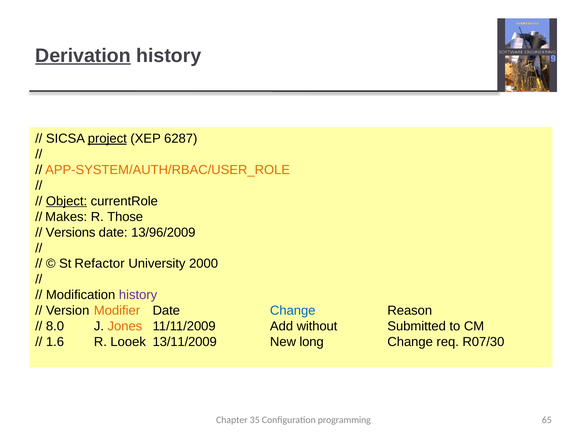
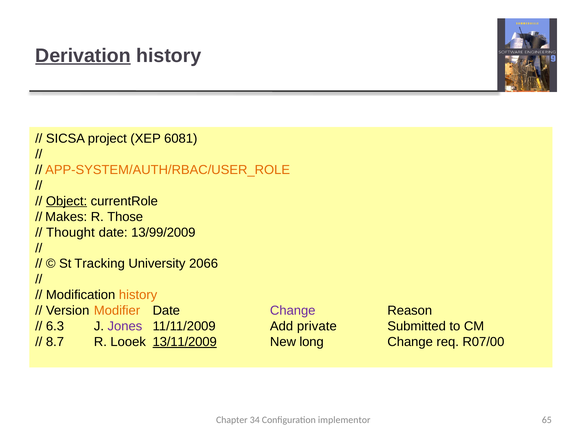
project underline: present -> none
6287: 6287 -> 6081
Versions: Versions -> Thought
13/96/2009: 13/96/2009 -> 13/99/2009
Refactor: Refactor -> Tracking
2000: 2000 -> 2066
history at (138, 295) colour: purple -> orange
Change at (293, 311) colour: blue -> purple
8.0: 8.0 -> 6.3
Jones colour: orange -> purple
without: without -> private
1.6: 1.6 -> 8.7
13/11/2009 underline: none -> present
R07/30: R07/30 -> R07/00
35: 35 -> 34
programming: programming -> implementor
